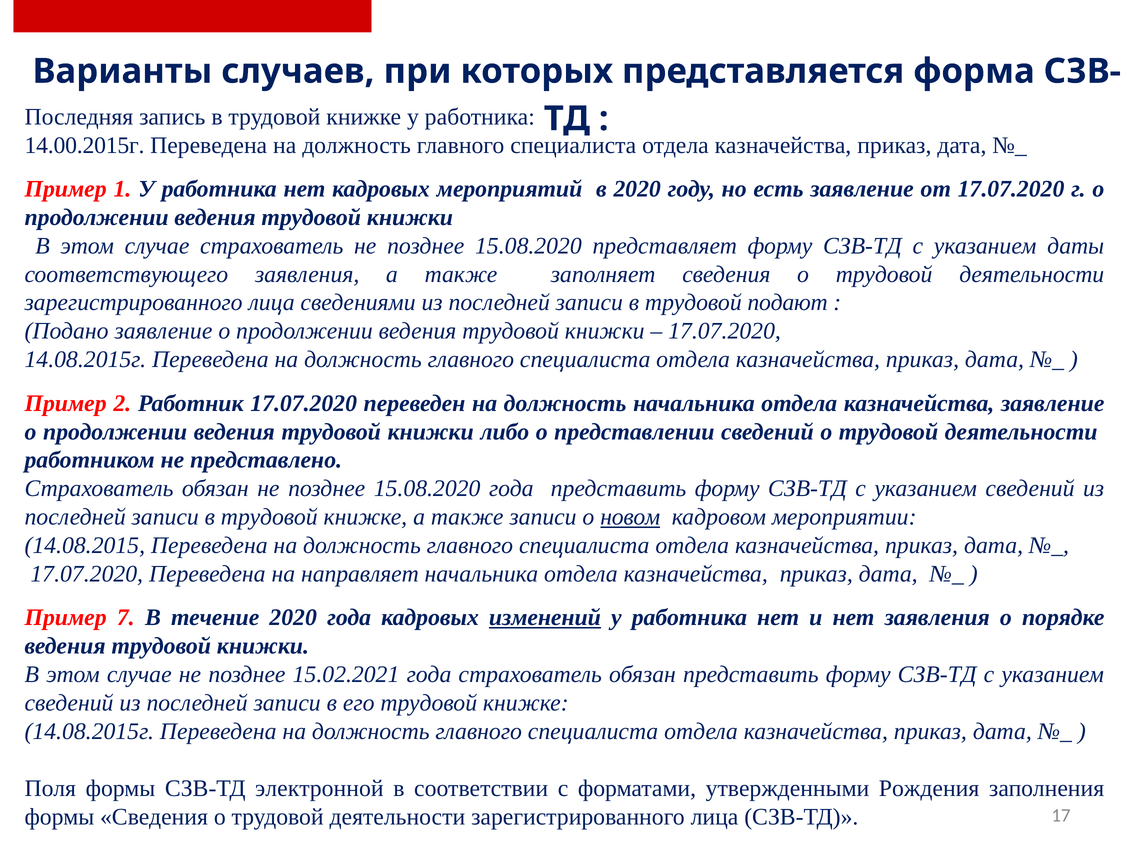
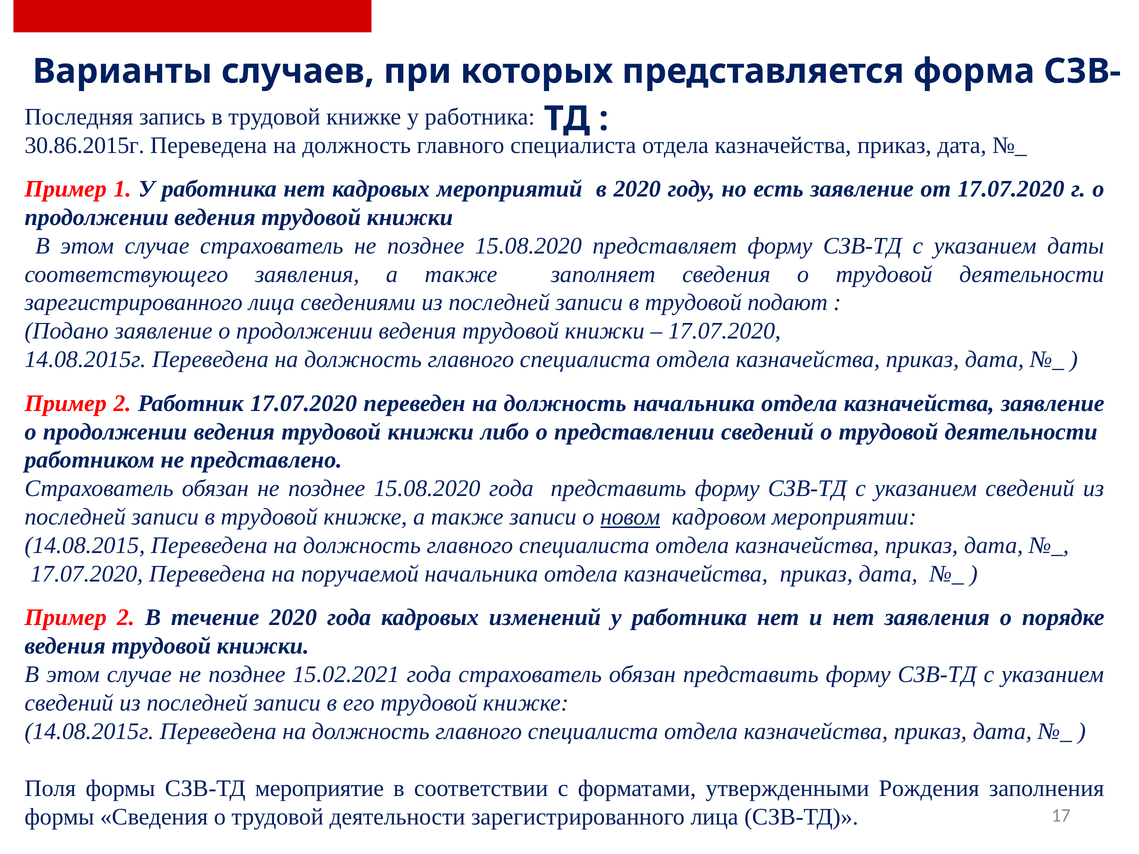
14.00.2015г: 14.00.2015г -> 30.86.2015г
направляет: направляет -> поручаемой
7 at (126, 618): 7 -> 2
изменений underline: present -> none
электронной: электронной -> мероприятие
